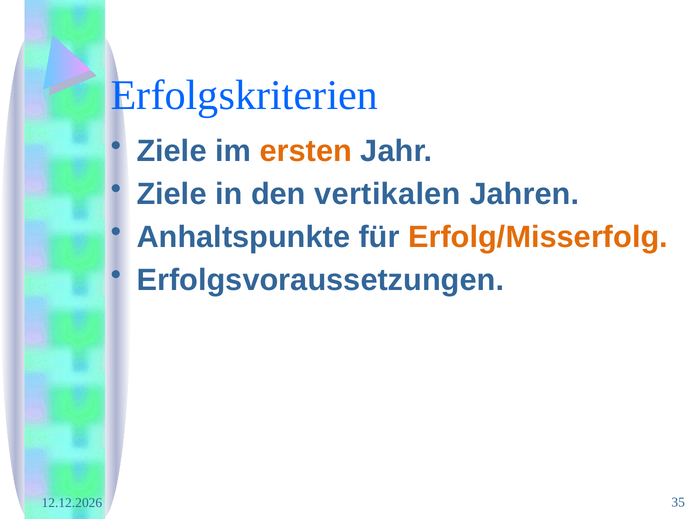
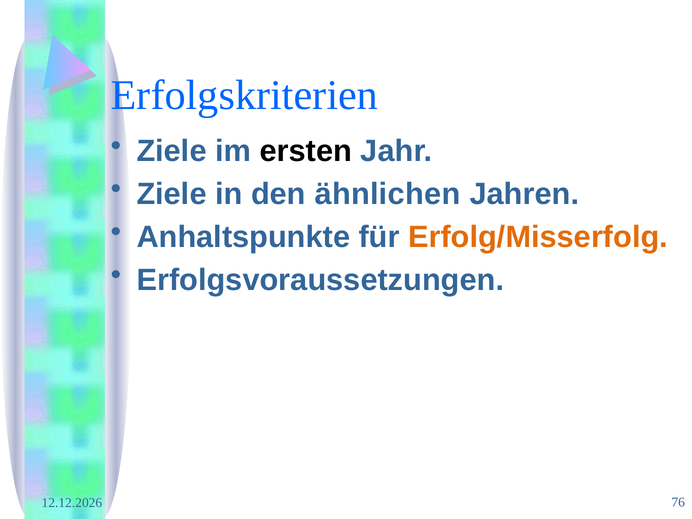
ersten colour: orange -> black
vertikalen: vertikalen -> ähnlichen
35: 35 -> 76
